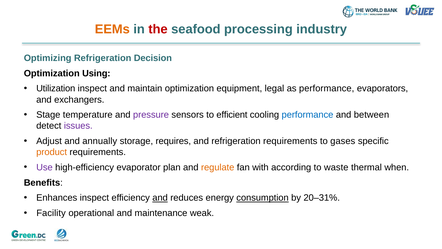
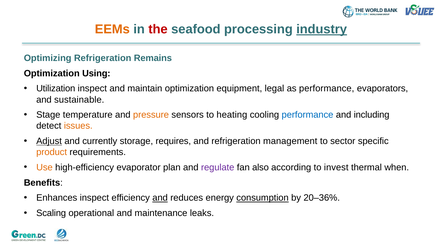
industry underline: none -> present
Decision: Decision -> Remains
exchangers: exchangers -> sustainable
pressure colour: purple -> orange
efficient: efficient -> heating
between: between -> including
issues colour: purple -> orange
Adjust underline: none -> present
annually: annually -> currently
refrigeration requirements: requirements -> management
gases: gases -> sector
Use colour: purple -> orange
regulate colour: orange -> purple
with: with -> also
waste: waste -> invest
20–31%: 20–31% -> 20–36%
Facility: Facility -> Scaling
weak: weak -> leaks
